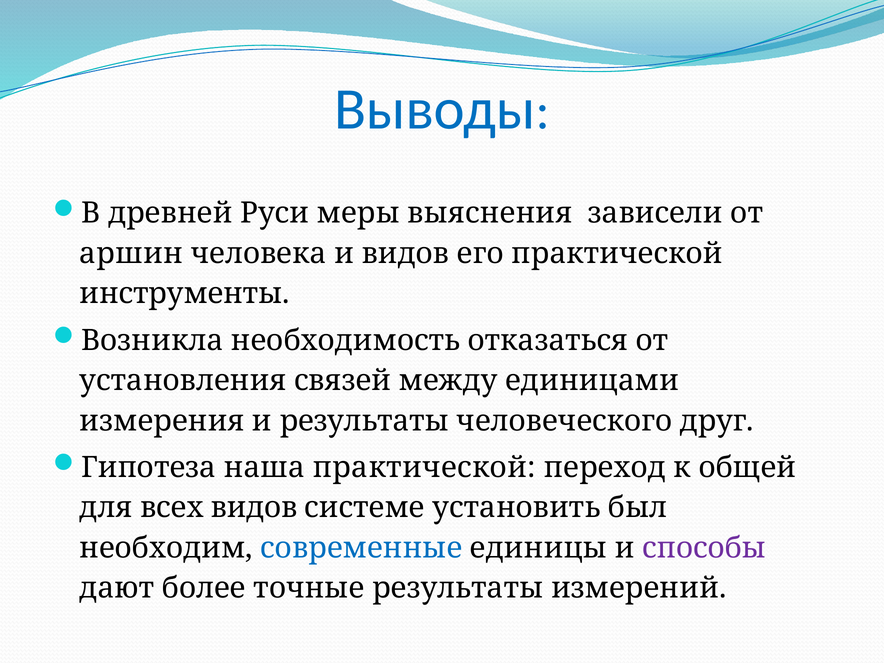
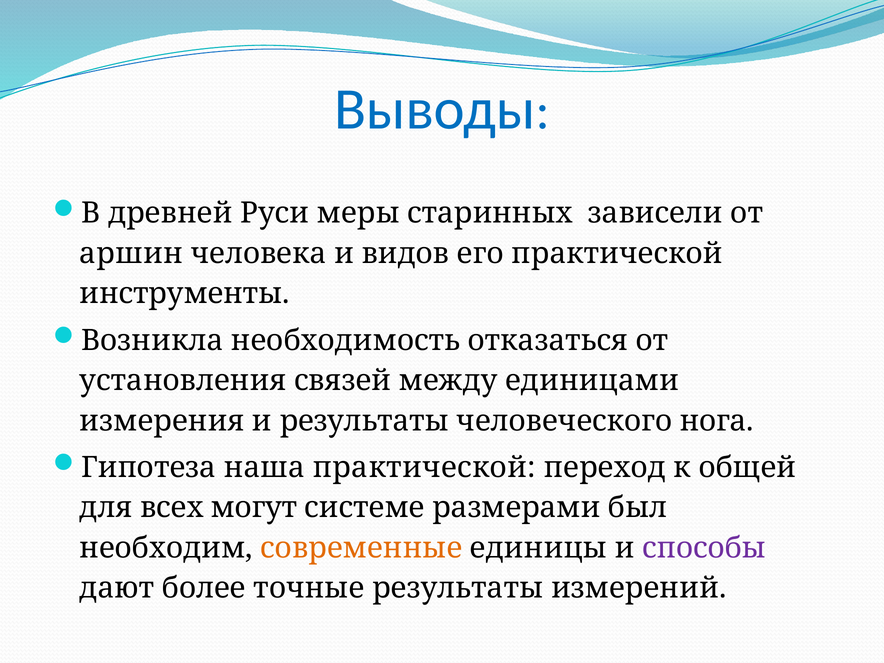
выяснения: выяснения -> старинных
друг: друг -> нога
всех видов: видов -> могут
установить: установить -> размерами
современные colour: blue -> orange
